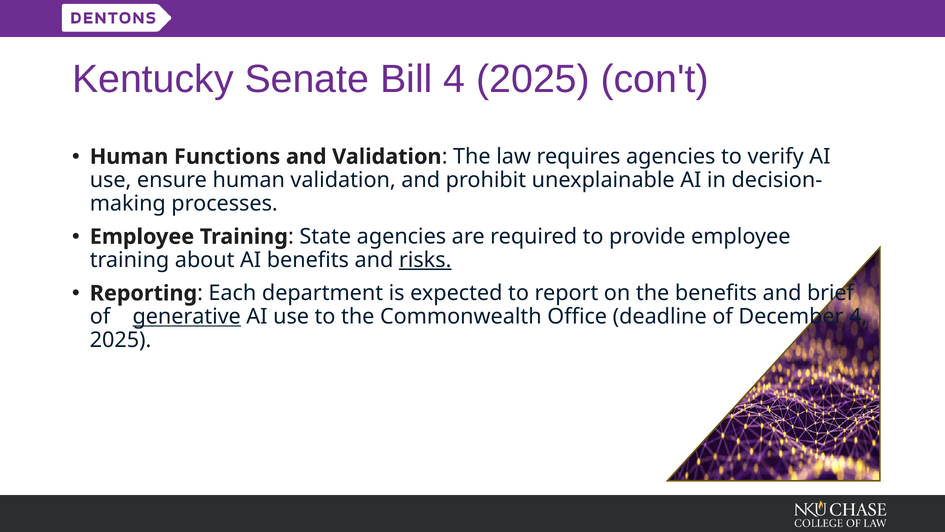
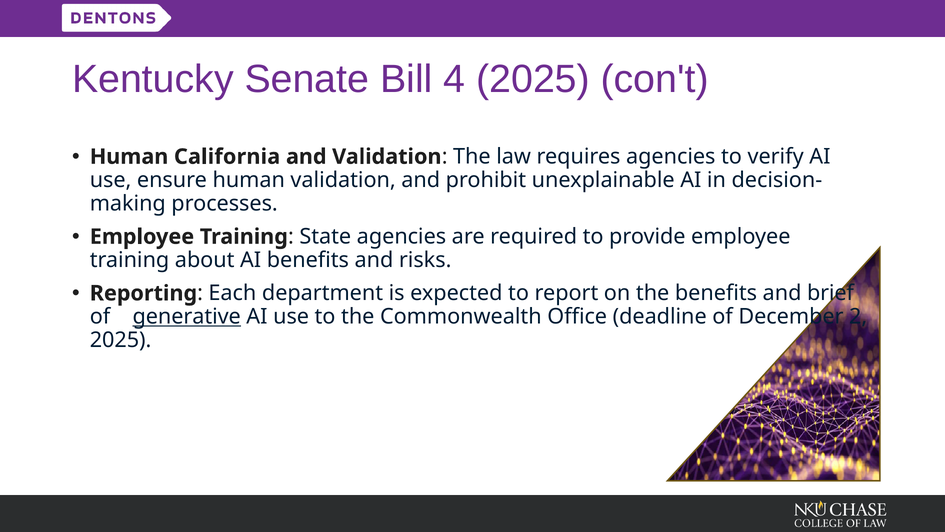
Functions: Functions -> California
risks underline: present -> none
December 4: 4 -> 2
